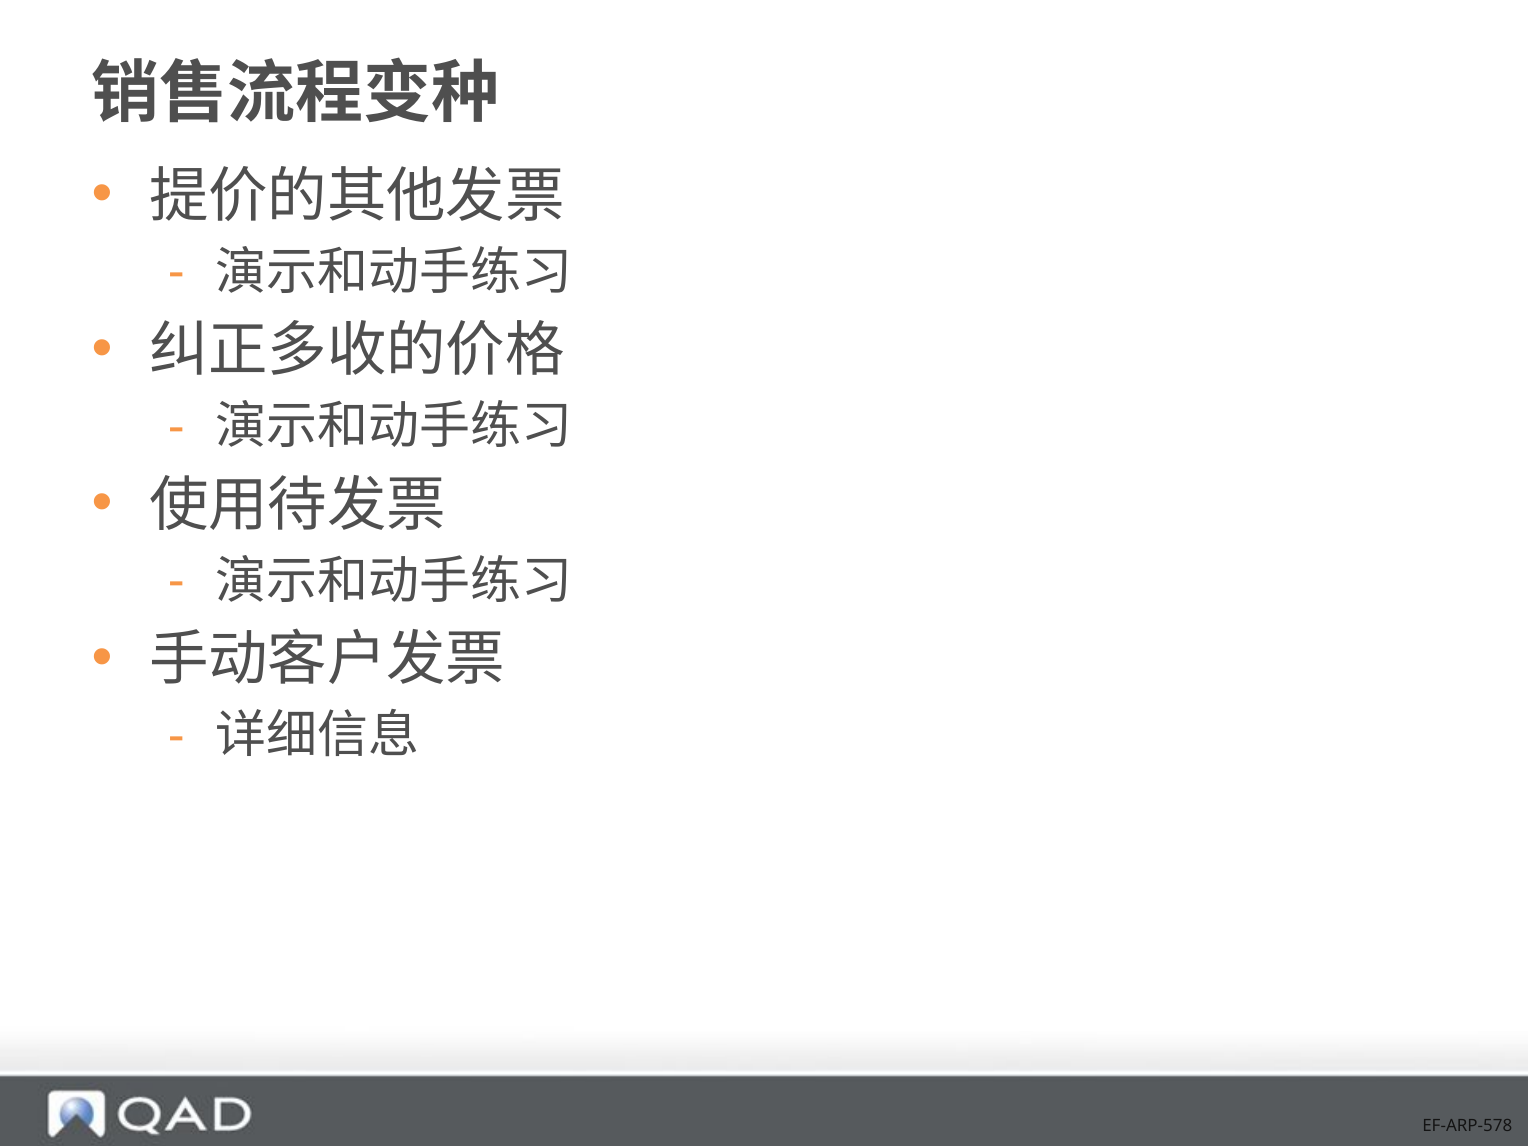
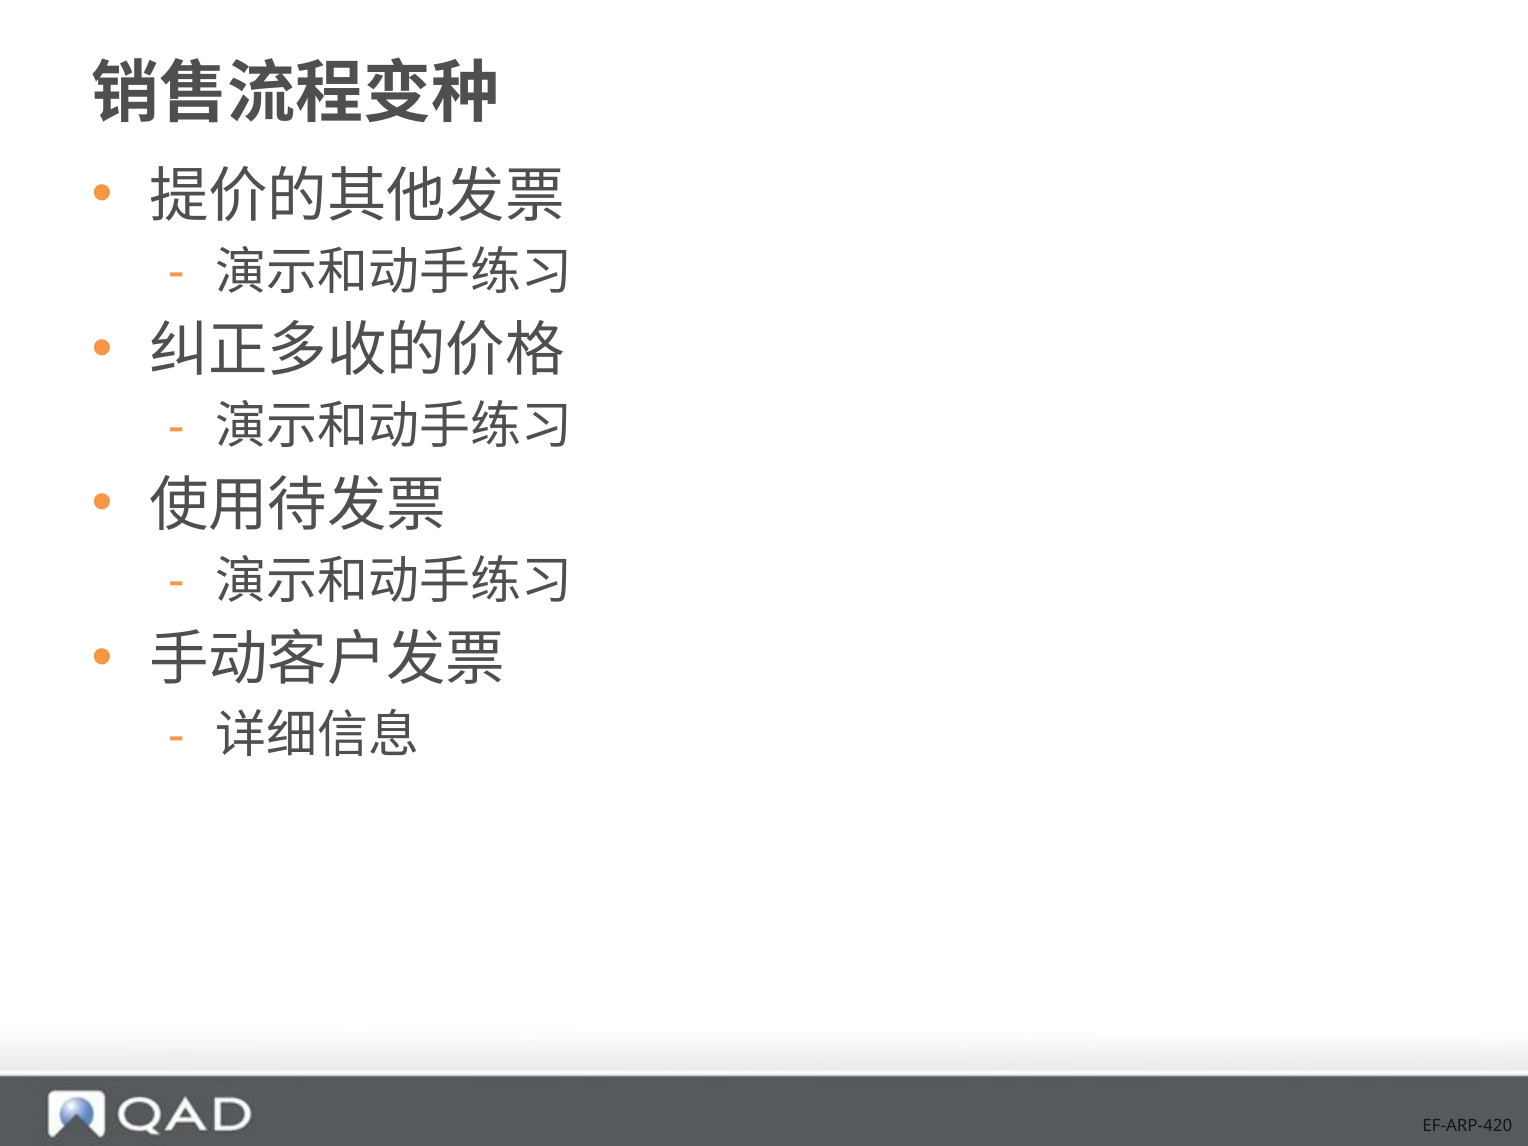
EF-ARP-578: EF-ARP-578 -> EF-ARP-420
